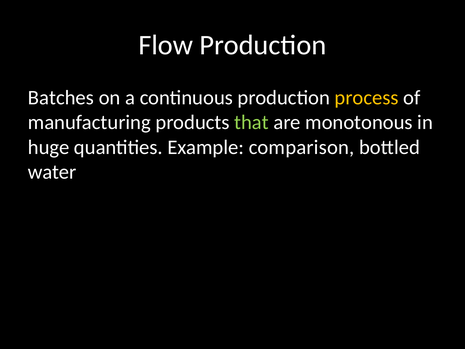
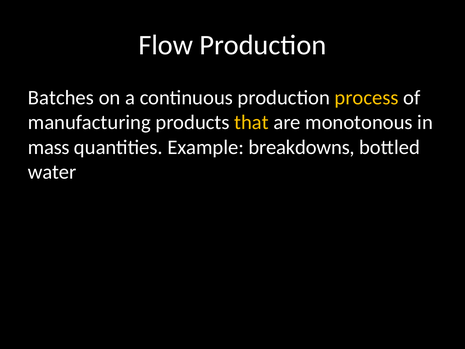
that colour: light green -> yellow
huge: huge -> mass
comparison: comparison -> breakdowns
